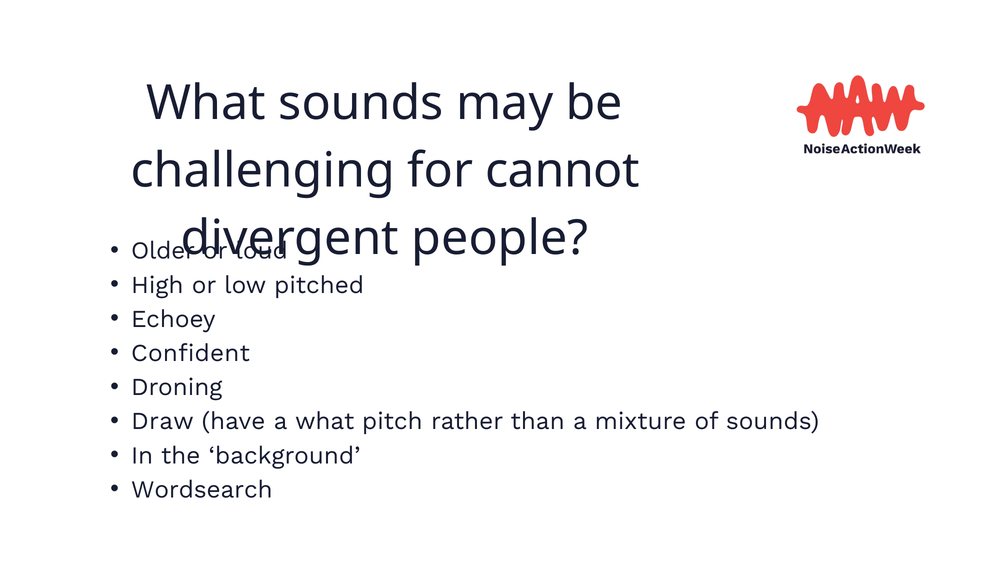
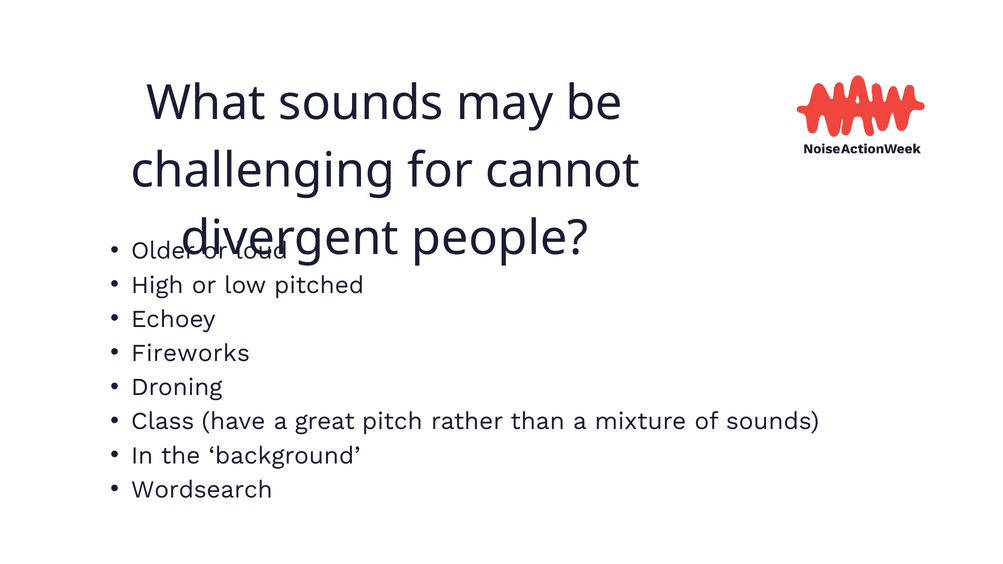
Confident: Confident -> Fireworks
Draw: Draw -> Class
a what: what -> great
